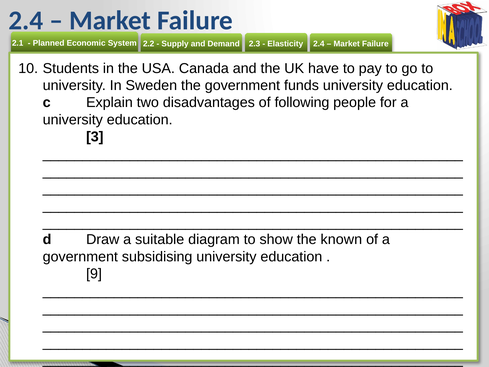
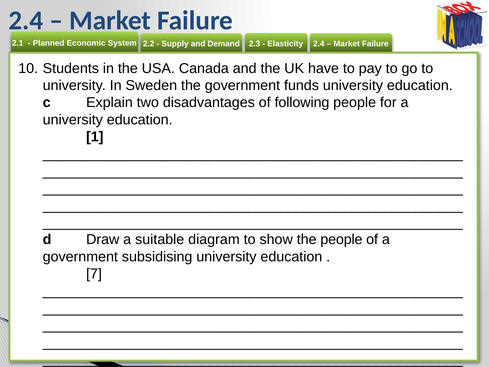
3: 3 -> 1
the known: known -> people
9: 9 -> 7
